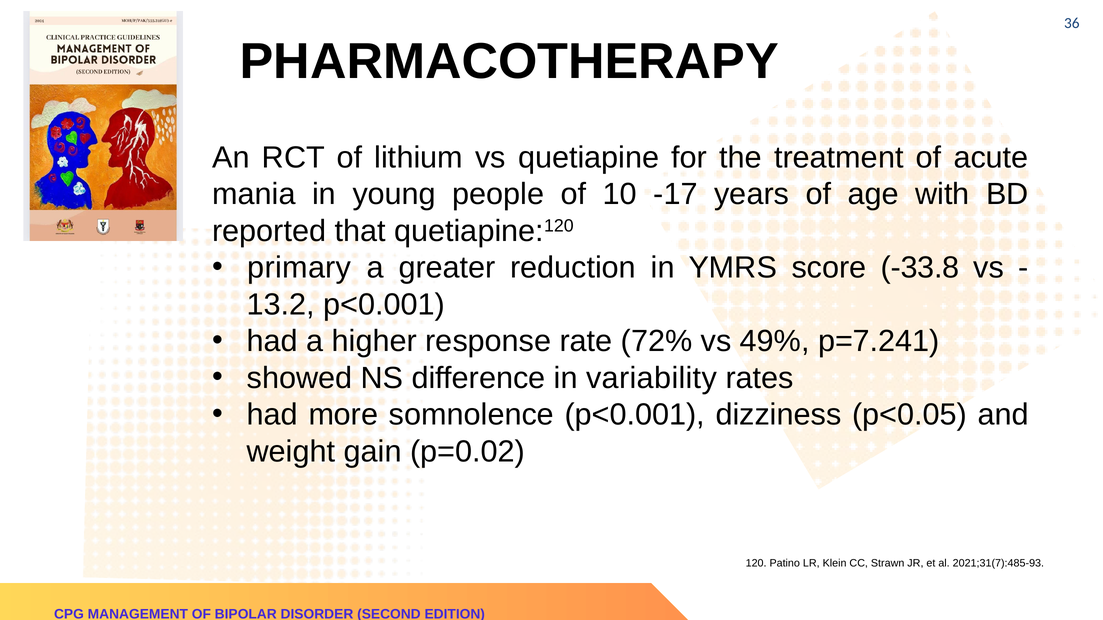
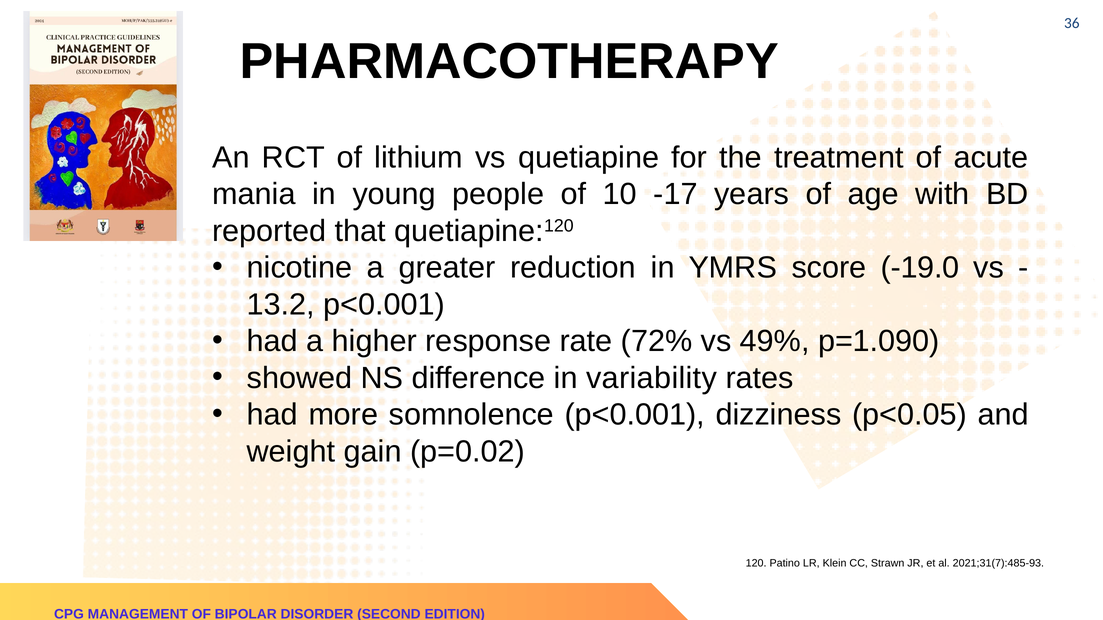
primary: primary -> nicotine
-33.8: -33.8 -> -19.0
p=7.241: p=7.241 -> p=1.090
